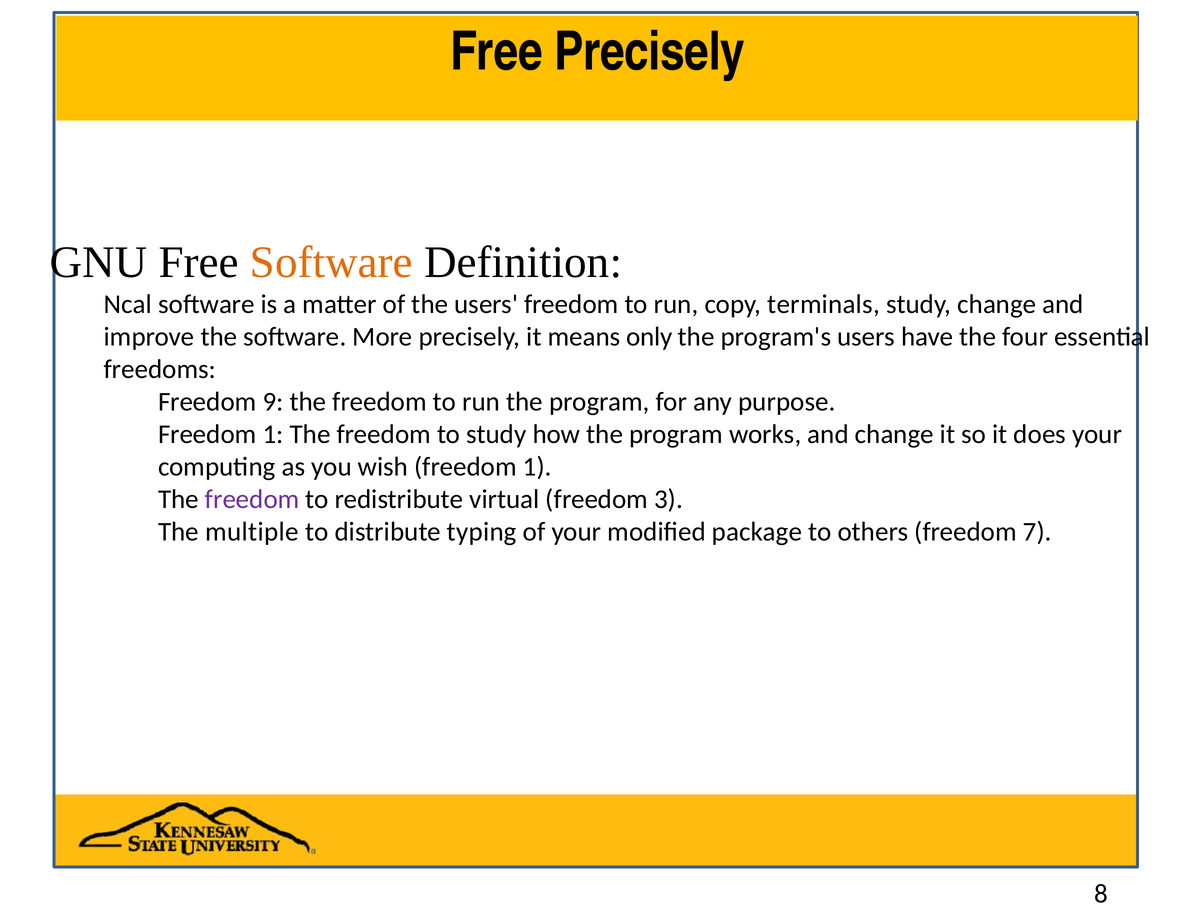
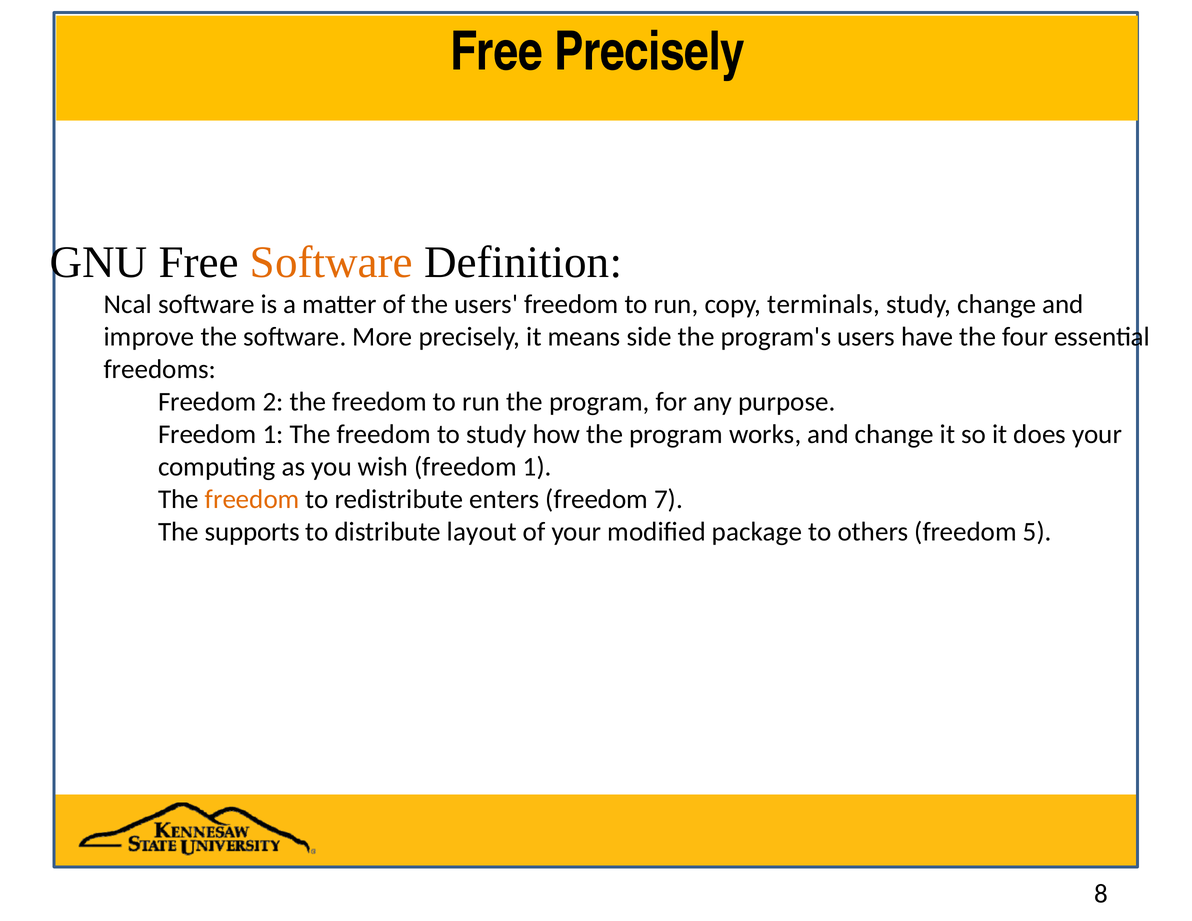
only: only -> side
9: 9 -> 2
freedom at (252, 499) colour: purple -> orange
virtual: virtual -> enters
3: 3 -> 7
multiple: multiple -> supports
typing: typing -> layout
7: 7 -> 5
